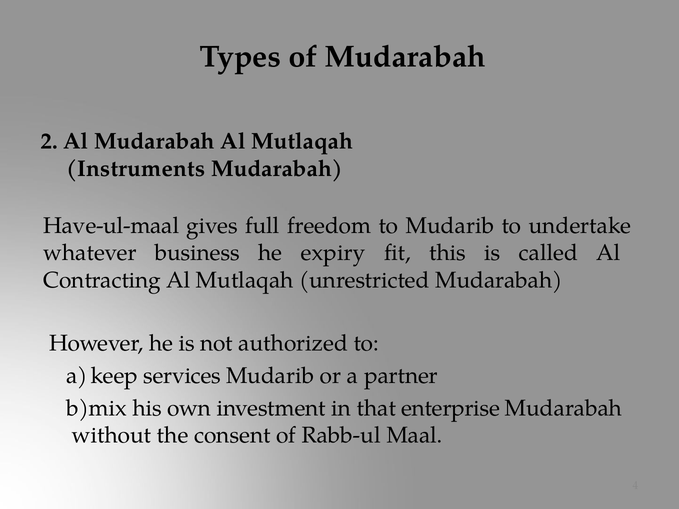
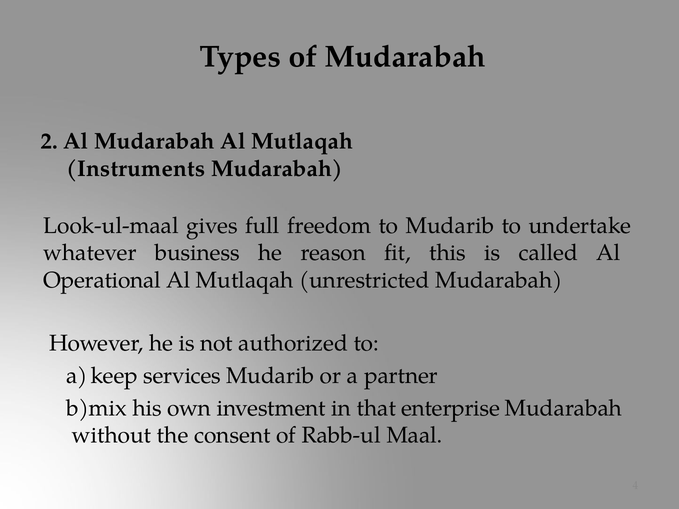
Have-ul-maal: Have-ul-maal -> Look-ul-maal
expiry: expiry -> reason
Contracting: Contracting -> Operational
